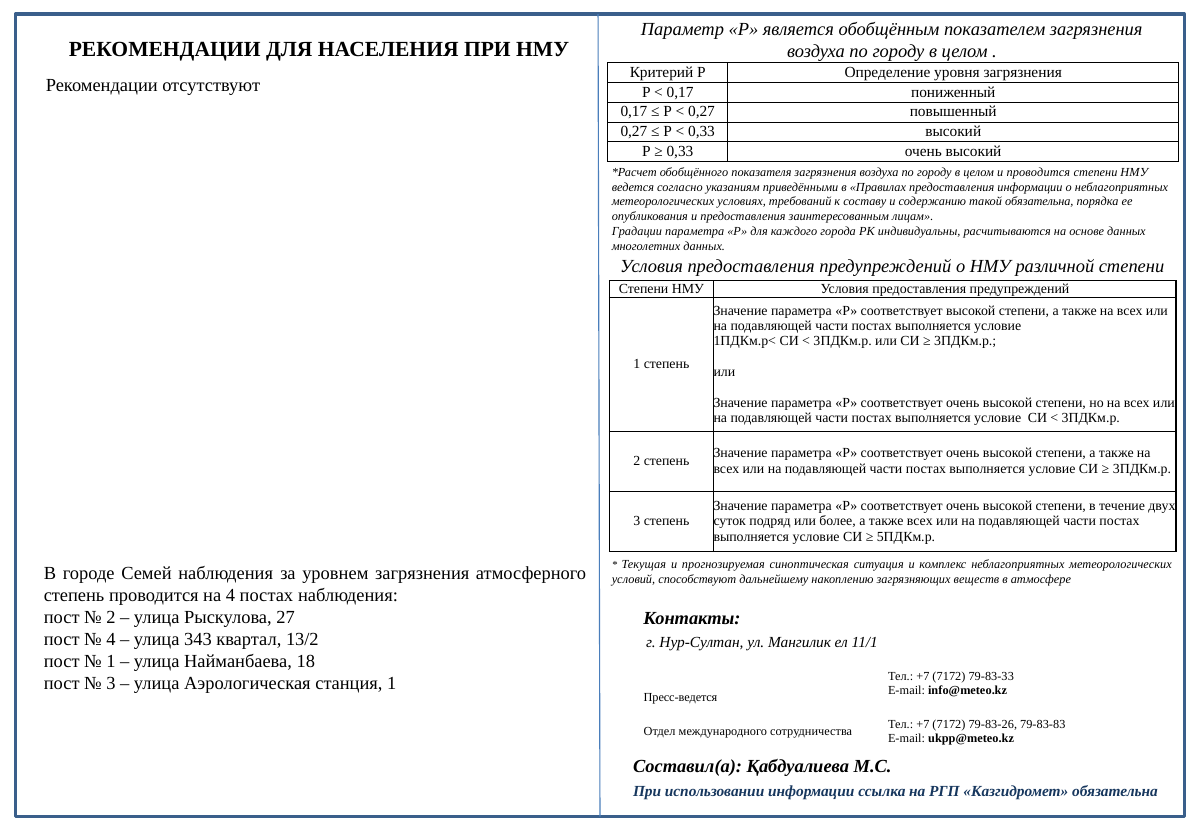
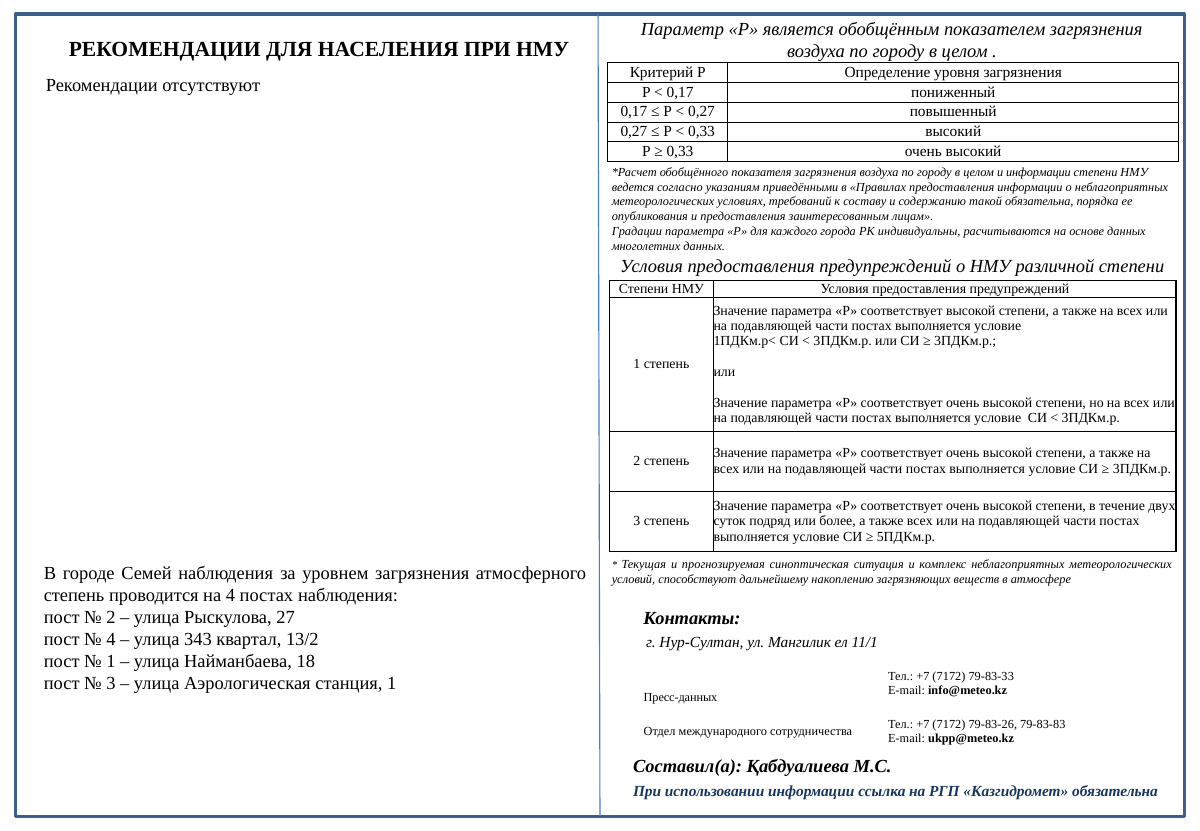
и проводится: проводится -> информации
Пресс-ведется: Пресс-ведется -> Пресс-данных
